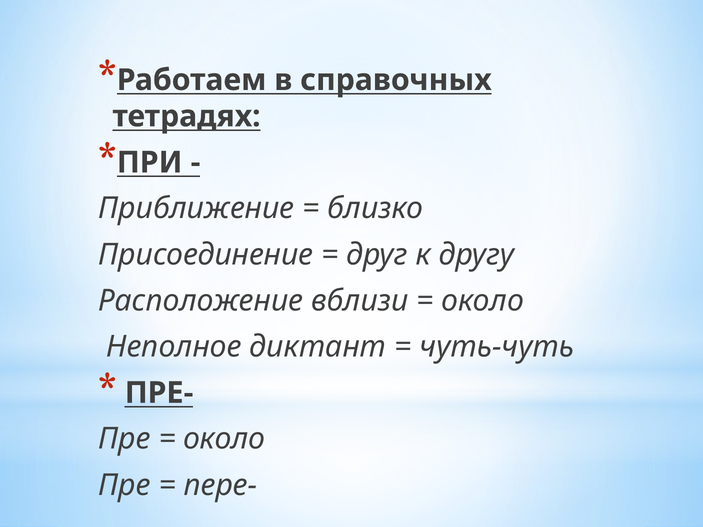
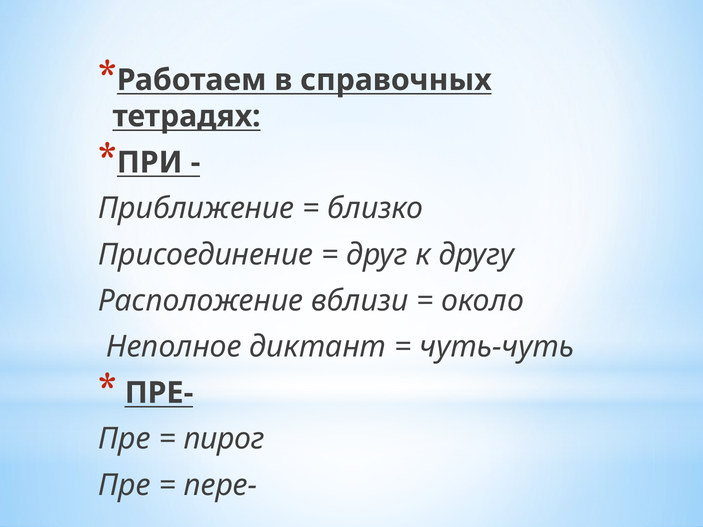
около at (224, 439): около -> пирог
